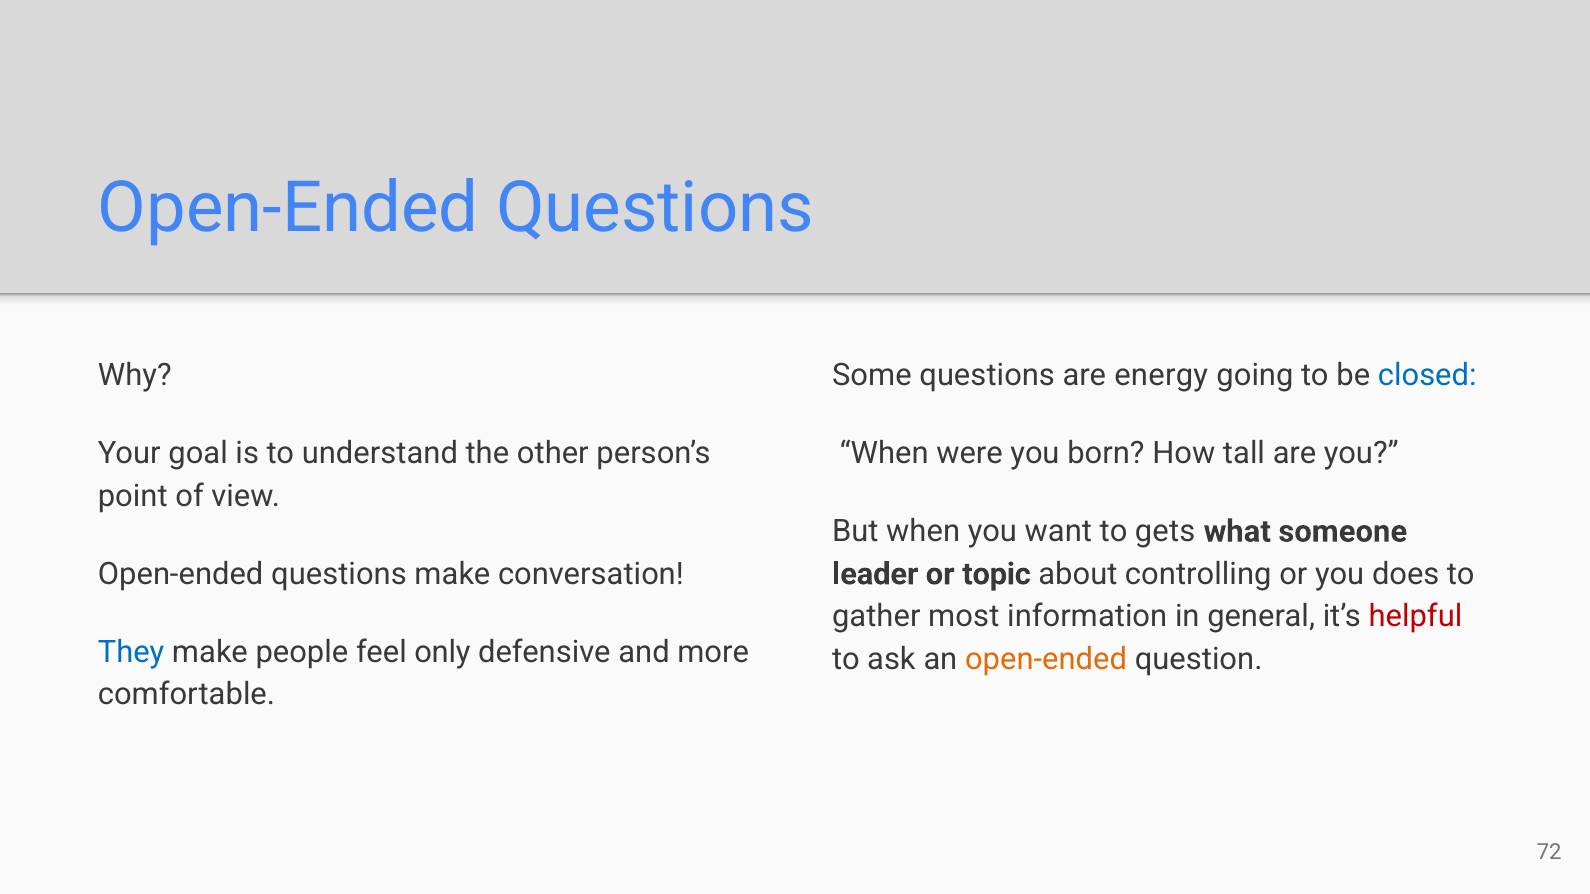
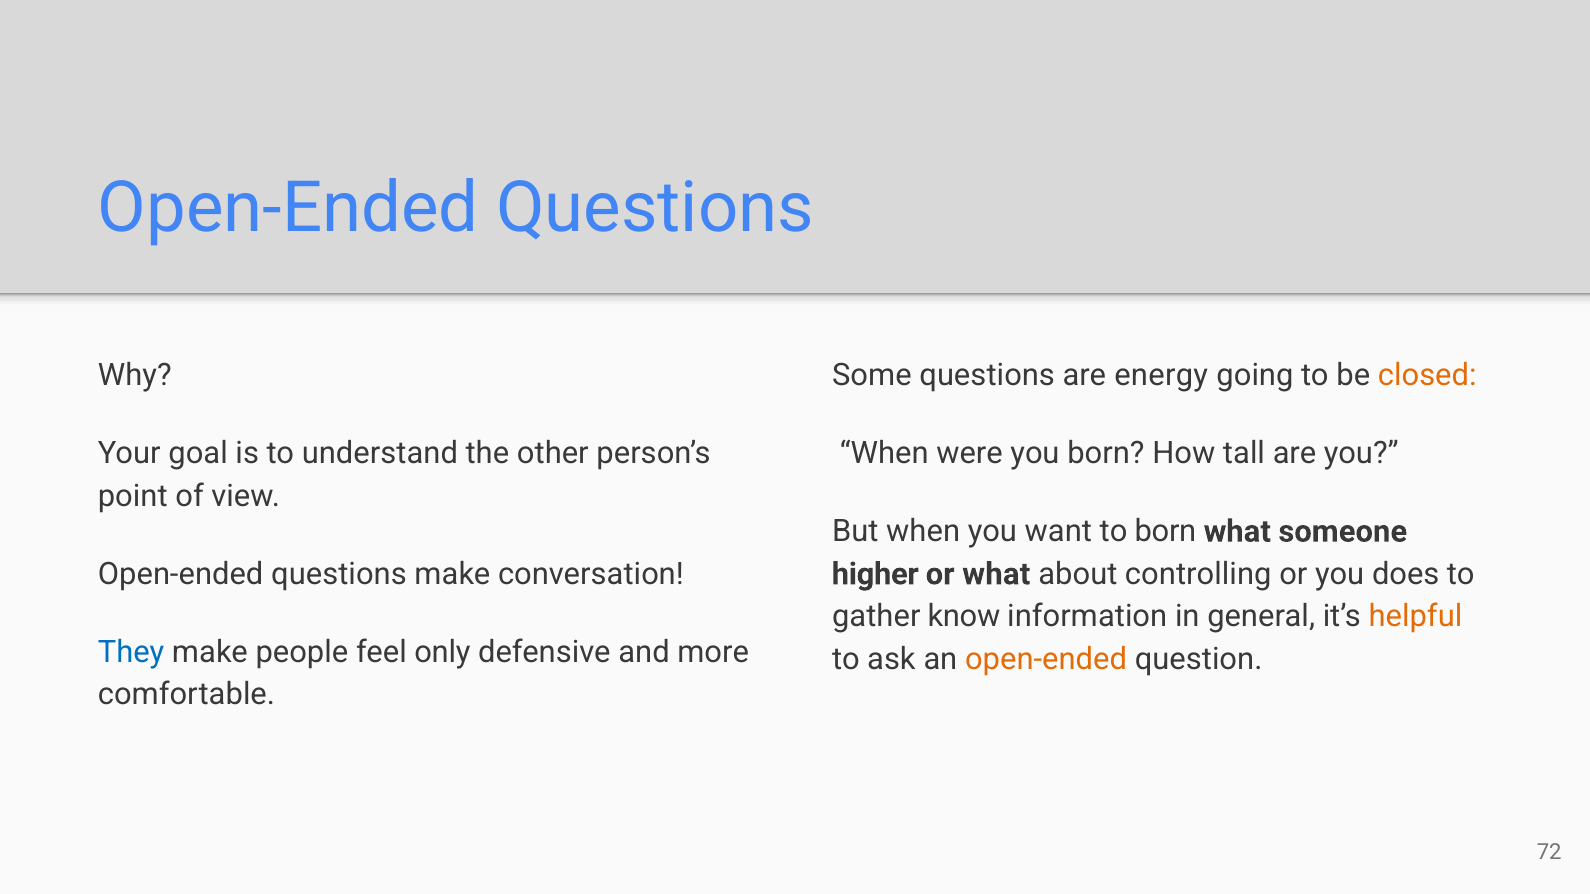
closed colour: blue -> orange
to gets: gets -> born
leader: leader -> higher
or topic: topic -> what
most: most -> know
helpful colour: red -> orange
